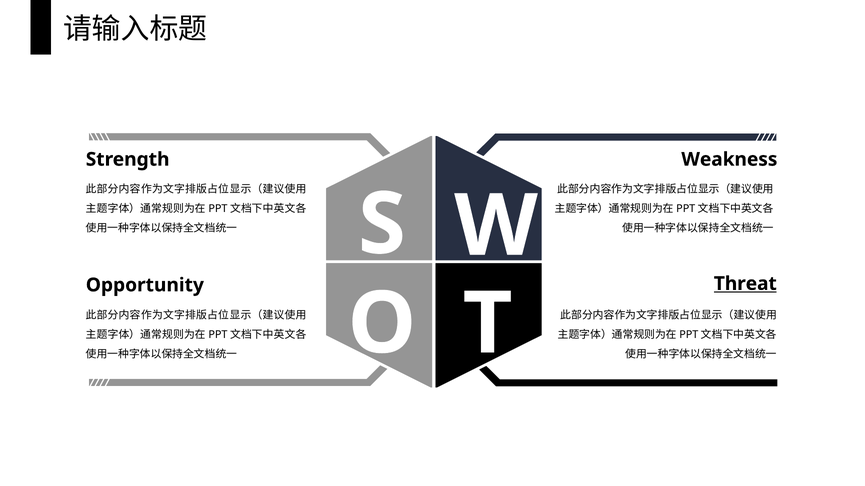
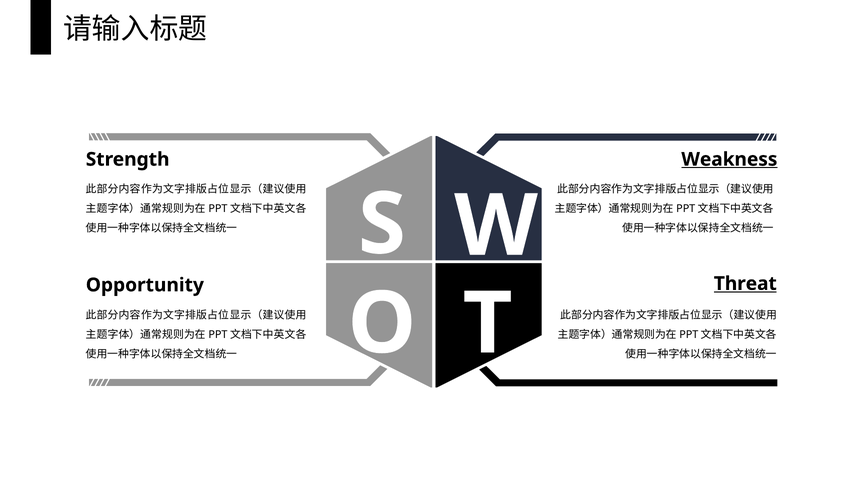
Weakness underline: none -> present
